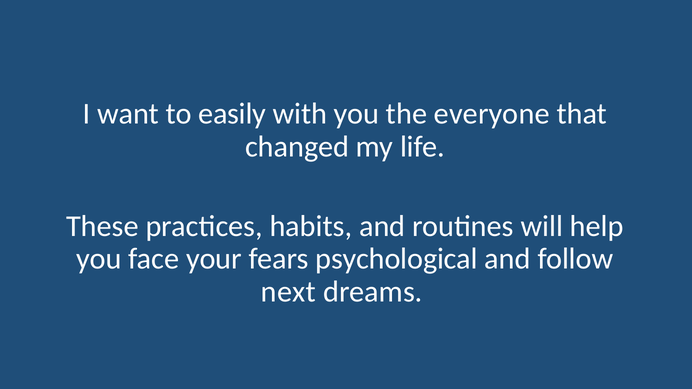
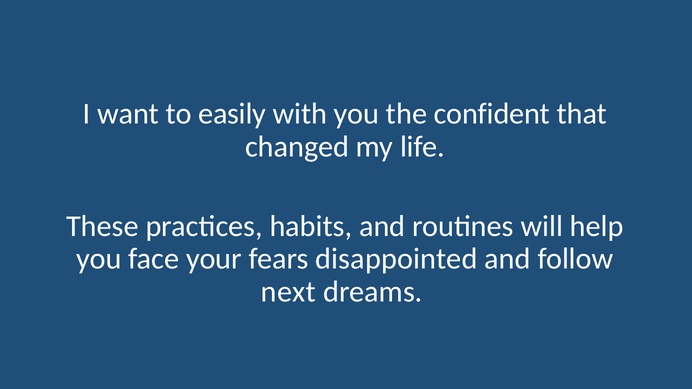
everyone: everyone -> confident
psychological: psychological -> disappointed
